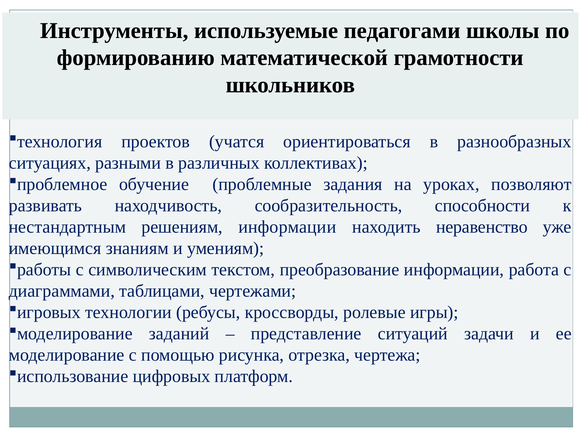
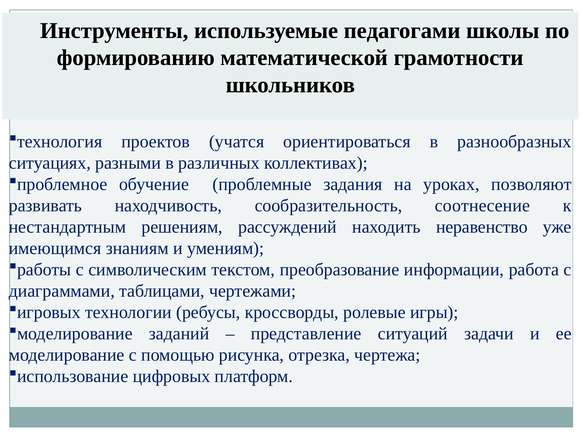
способности: способности -> соотнесение
решениям информации: информации -> рассуждений
